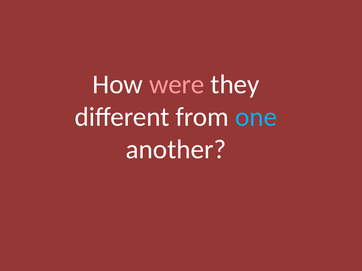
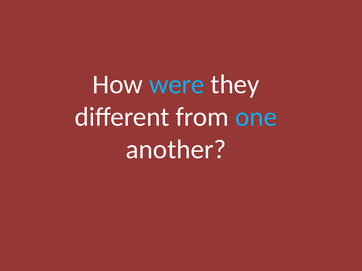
were colour: pink -> light blue
